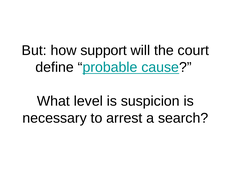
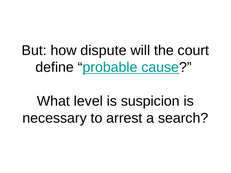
support: support -> dispute
